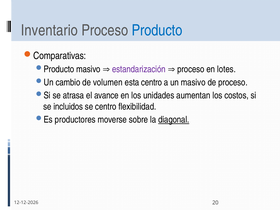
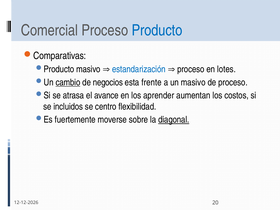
Inventario: Inventario -> Comercial
estandarización colour: purple -> blue
cambio underline: none -> present
volumen: volumen -> negocios
esta centro: centro -> frente
unidades: unidades -> aprender
productores: productores -> fuertemente
